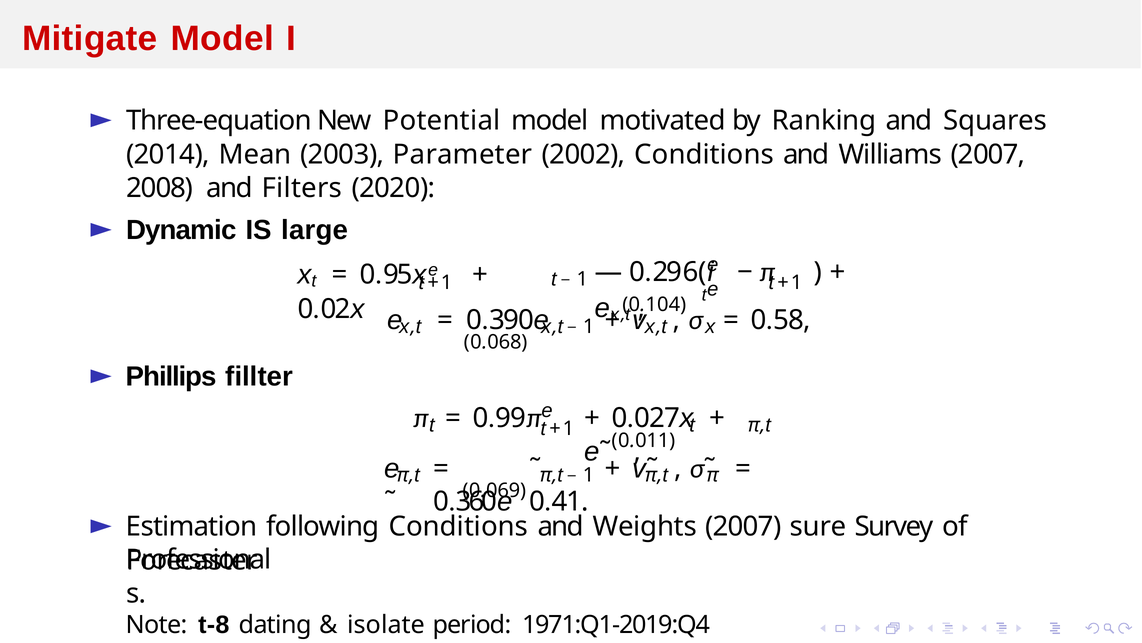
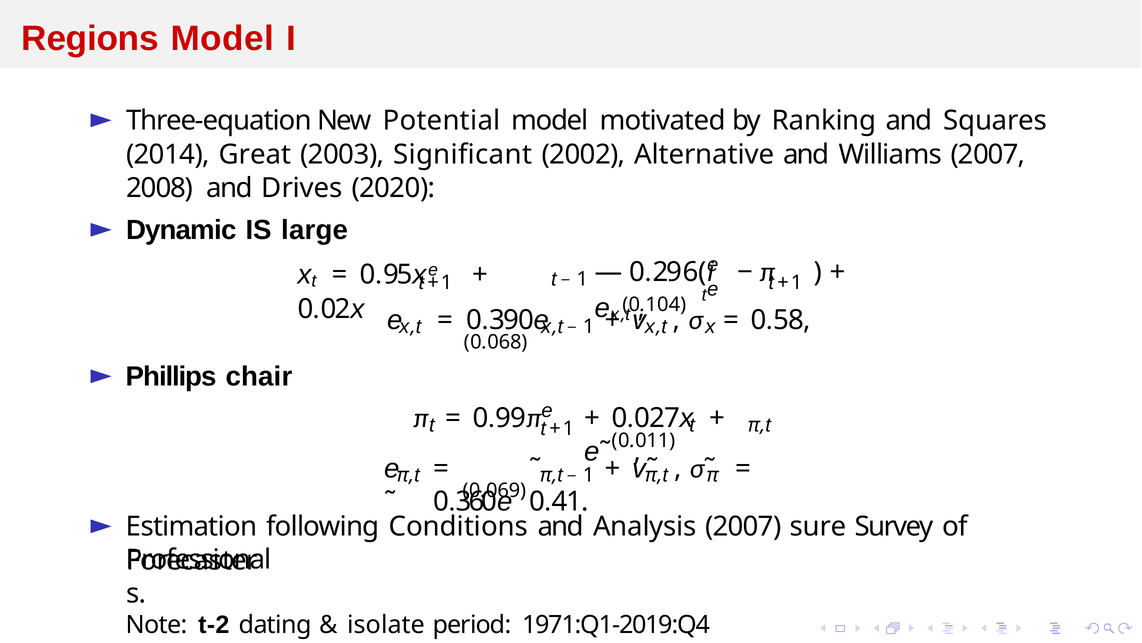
Mitigate: Mitigate -> Regions
Mean: Mean -> Great
Parameter: Parameter -> Significant
2002 Conditions: Conditions -> Alternative
Filters: Filters -> Drives
fillter: fillter -> chair
Weights: Weights -> Analysis
t-8: t-8 -> t-2
